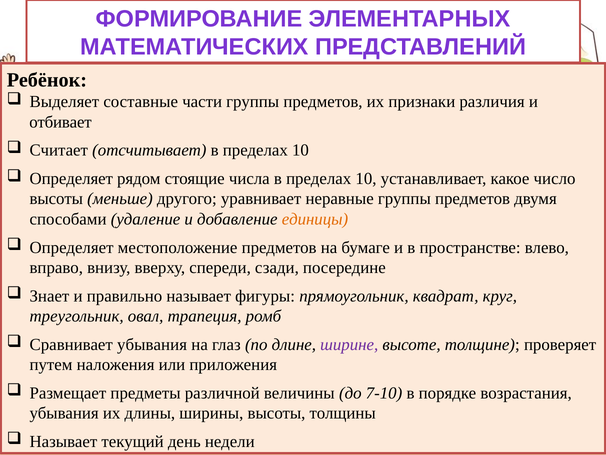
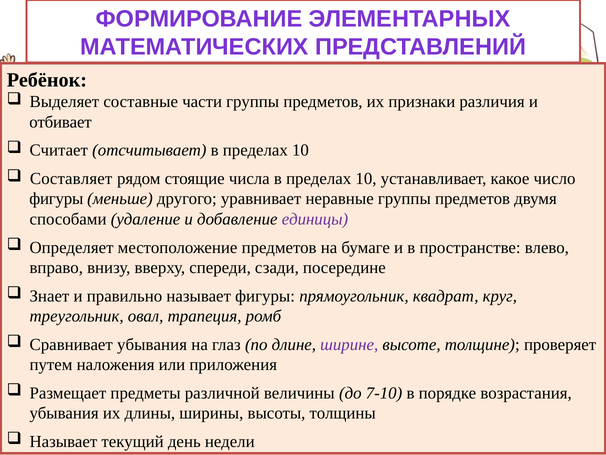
Определяет at (71, 178): Определяет -> Составляет
высоты at (56, 199): высоты -> фигуры
единицы colour: orange -> purple
